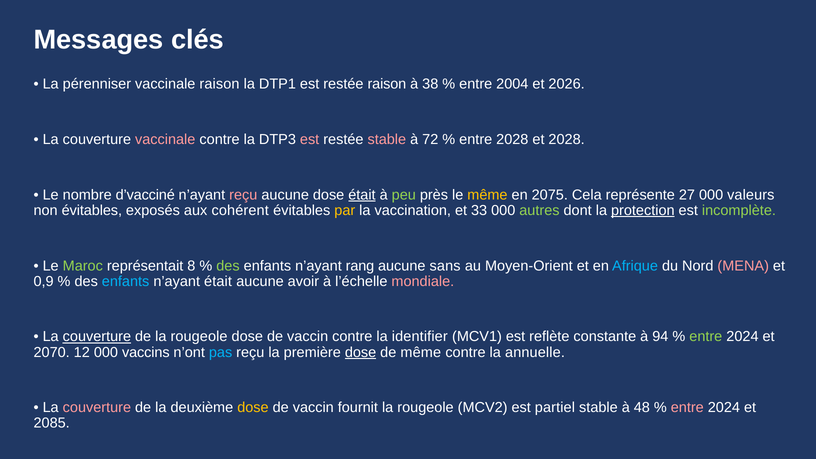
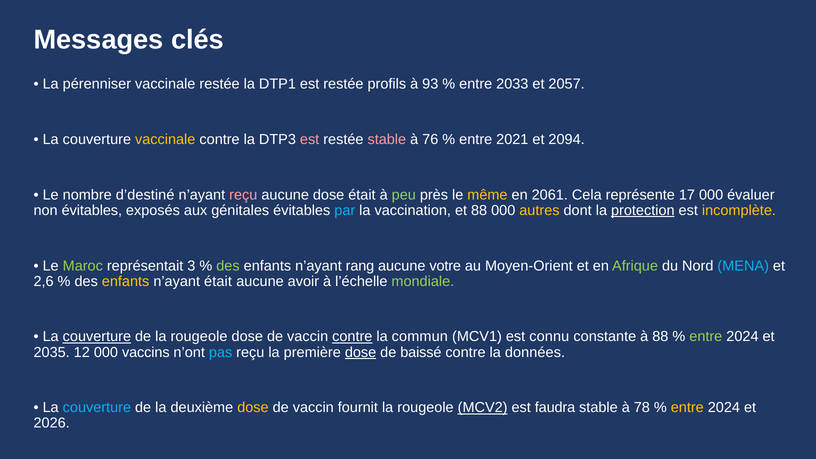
vaccinale raison: raison -> restée
restée raison: raison -> profils
38: 38 -> 93
2004: 2004 -> 2033
2026: 2026 -> 2057
vaccinale at (165, 139) colour: pink -> yellow
72: 72 -> 76
entre 2028: 2028 -> 2021
et 2028: 2028 -> 2094
d’vacciné: d’vacciné -> d’destiné
était at (362, 195) underline: present -> none
2075: 2075 -> 2061
27: 27 -> 17
valeurs: valeurs -> évaluer
cohérent: cohérent -> génitales
par colour: yellow -> light blue
et 33: 33 -> 88
autres colour: light green -> yellow
incomplète colour: light green -> yellow
représentait 8: 8 -> 3
sans: sans -> votre
Afrique colour: light blue -> light green
MENA colour: pink -> light blue
0,9: 0,9 -> 2,6
enfants at (126, 281) colour: light blue -> yellow
mondiale colour: pink -> light green
contre at (352, 337) underline: none -> present
identifier: identifier -> commun
reflète: reflète -> connu
à 94: 94 -> 88
2070: 2070 -> 2035
de même: même -> baissé
annuelle: annuelle -> données
couverture at (97, 408) colour: pink -> light blue
MCV2 underline: none -> present
partiel: partiel -> faudra
48: 48 -> 78
entre at (687, 408) colour: pink -> yellow
2085: 2085 -> 2026
